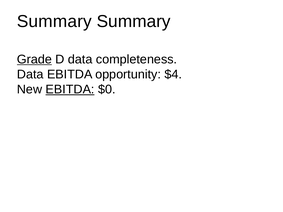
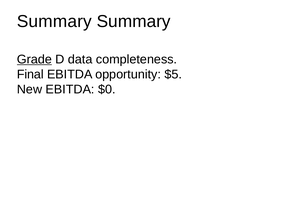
Data at (30, 74): Data -> Final
$4: $4 -> $5
EBITDA at (70, 90) underline: present -> none
